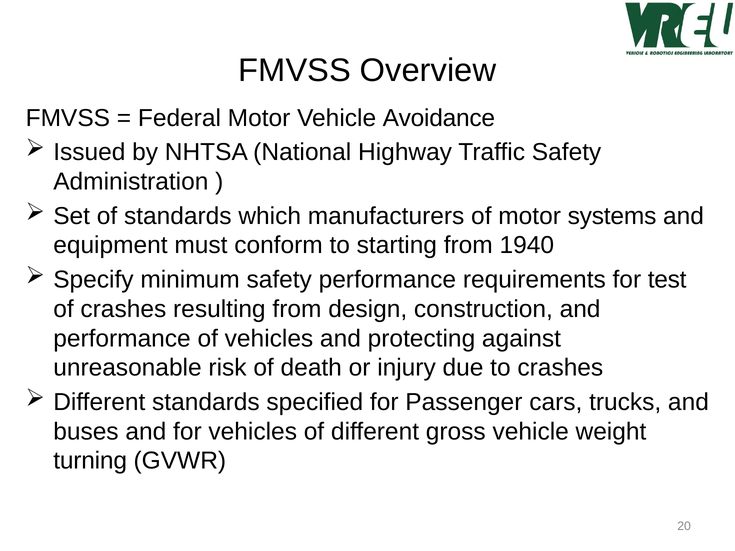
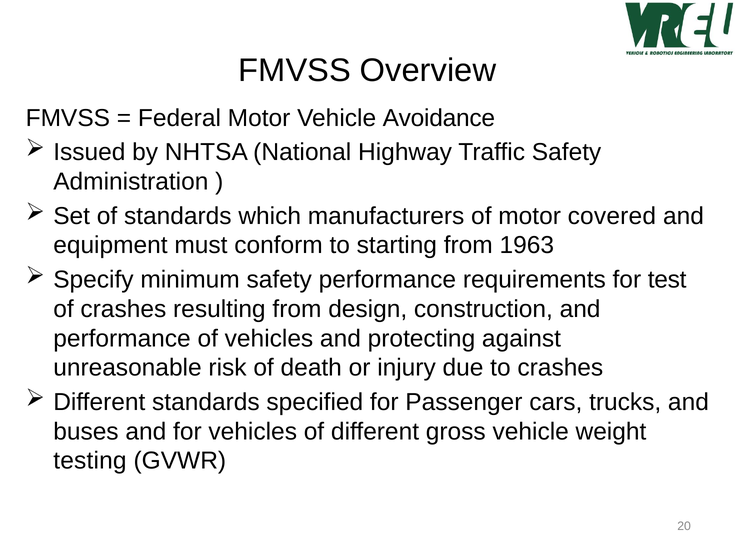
systems: systems -> covered
1940: 1940 -> 1963
turning: turning -> testing
